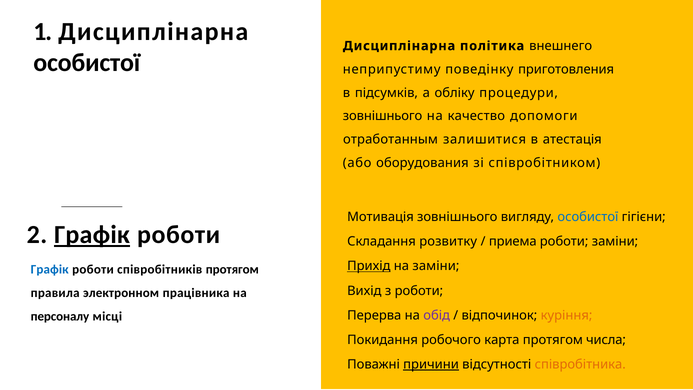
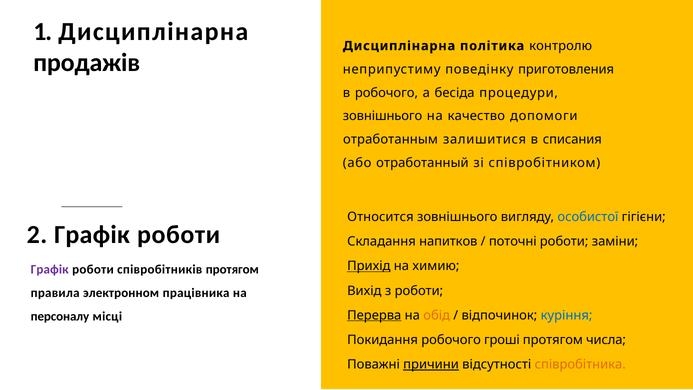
внешнего: внешнего -> контролю
особистої at (87, 63): особистої -> продажів
в підсумків: підсумків -> робочого
обліку: обліку -> бесіда
атестація: атестація -> списания
оборудования: оборудования -> отработанный
Мотивація: Мотивація -> Относится
Графік at (92, 235) underline: present -> none
розвитку: розвитку -> напитков
приема: приема -> поточні
на заміни: заміни -> химию
Графік at (50, 269) colour: blue -> purple
Перерва underline: none -> present
обід colour: purple -> orange
куріння colour: orange -> blue
карта: карта -> гроші
